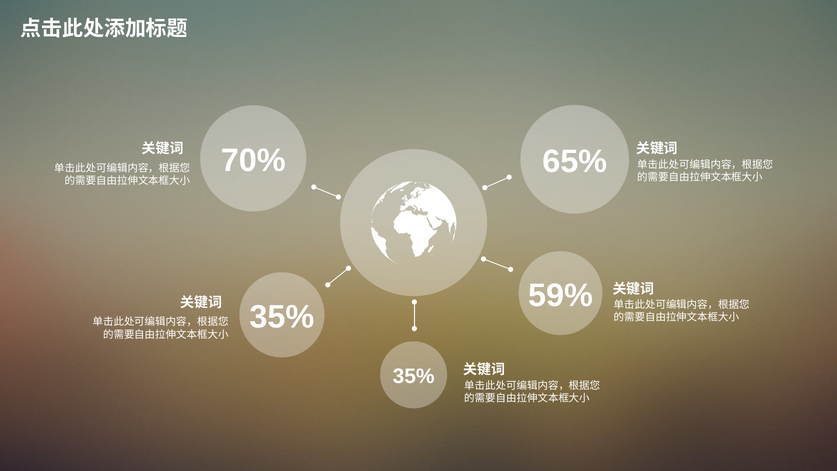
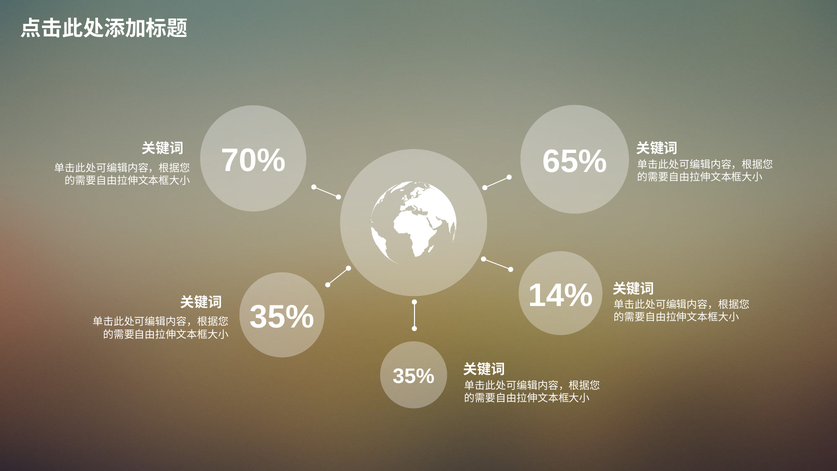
59%: 59% -> 14%
